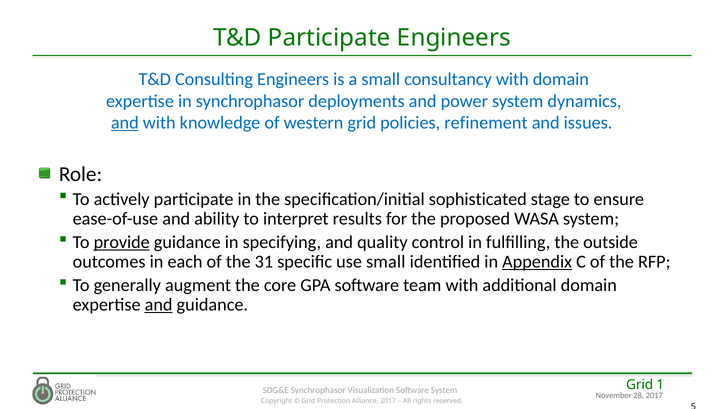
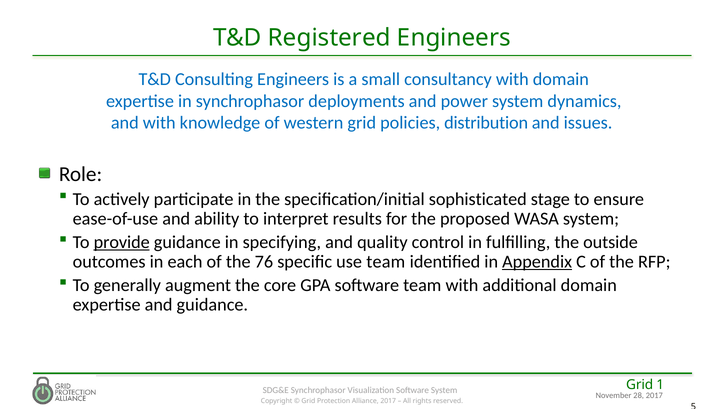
T&D Participate: Participate -> Registered
and at (125, 123) underline: present -> none
refinement: refinement -> distribution
31: 31 -> 76
use small: small -> team
and at (159, 305) underline: present -> none
